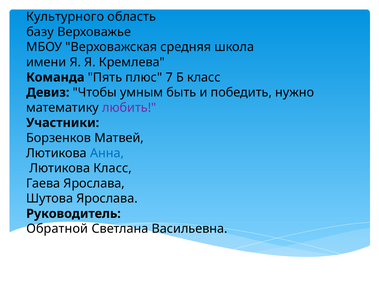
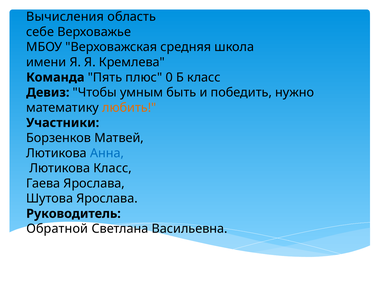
Культурного: Культурного -> Вычисления
базу: базу -> себе
7: 7 -> 0
любить colour: purple -> orange
